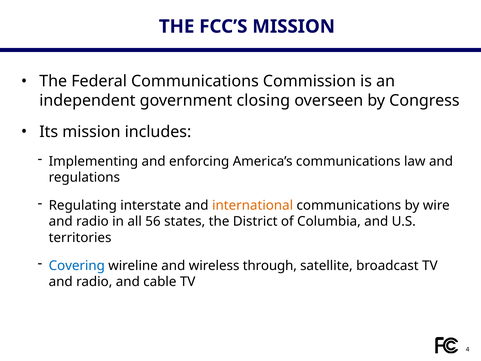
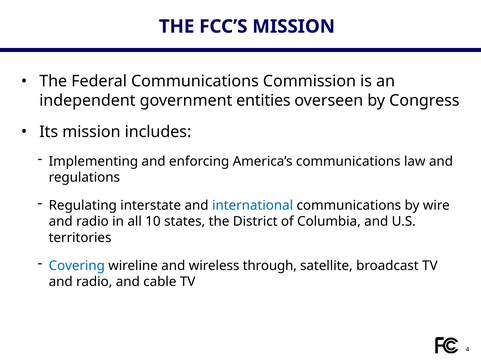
closing: closing -> entities
international colour: orange -> blue
56: 56 -> 10
